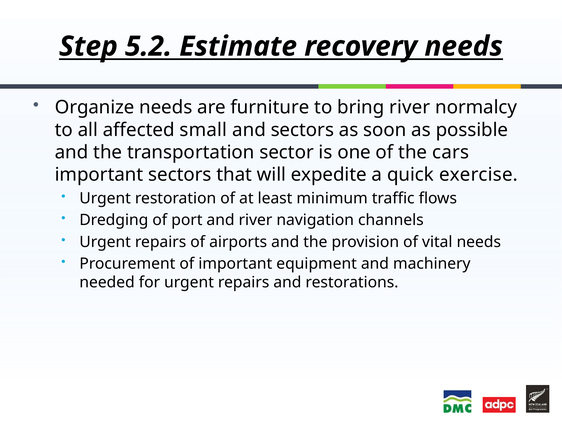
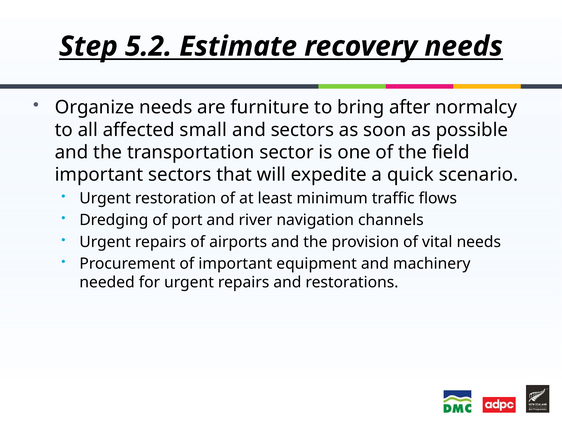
bring river: river -> after
cars: cars -> field
exercise: exercise -> scenario
